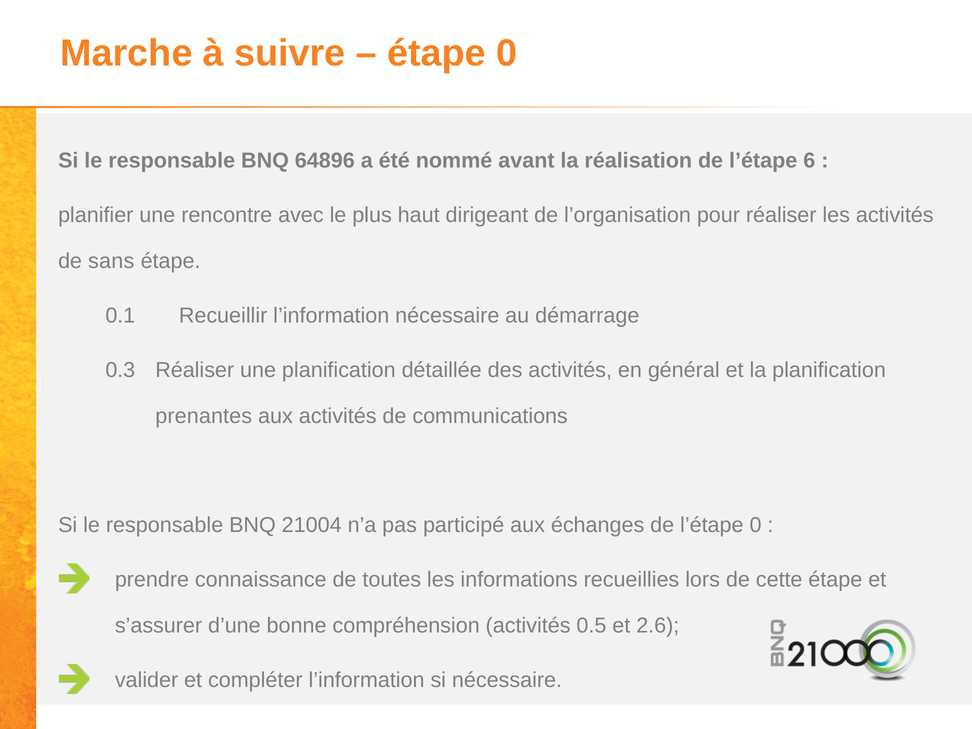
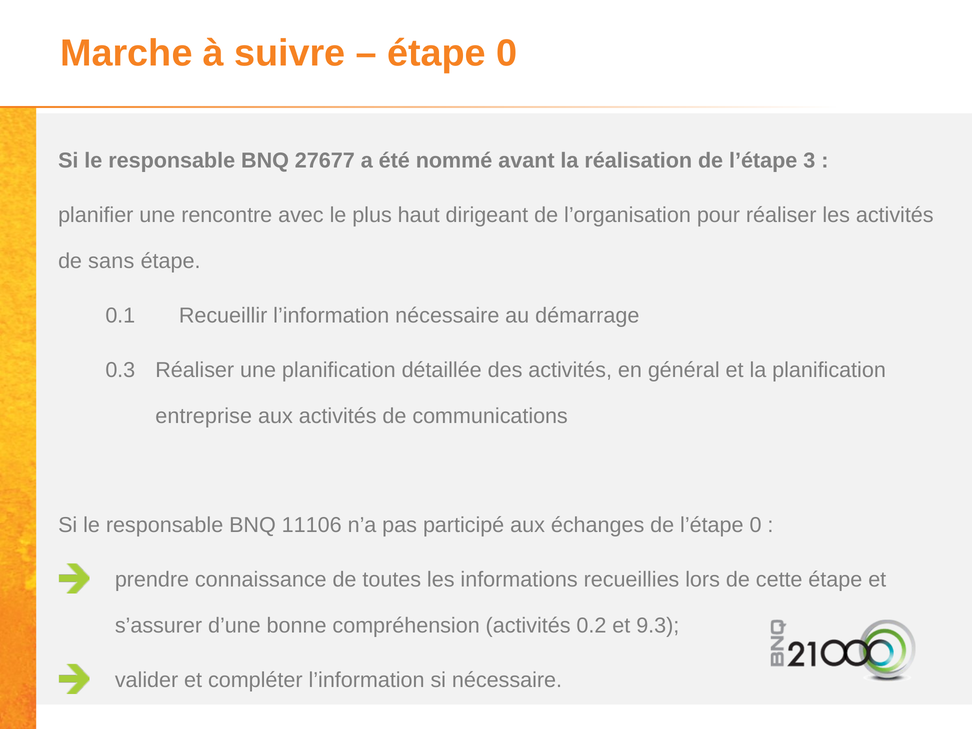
64896: 64896 -> 27677
6: 6 -> 3
prenantes: prenantes -> entreprise
21004: 21004 -> 11106
0.5: 0.5 -> 0.2
2.6: 2.6 -> 9.3
